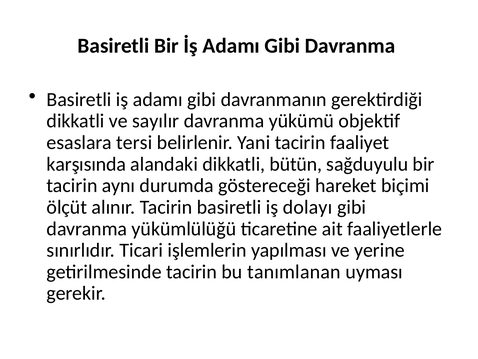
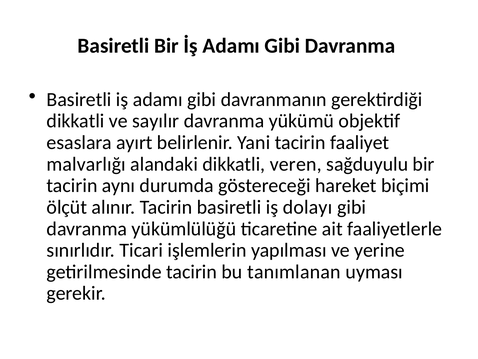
tersi: tersi -> ayırt
karşısında: karşısında -> malvarlığı
bütün: bütün -> veren
